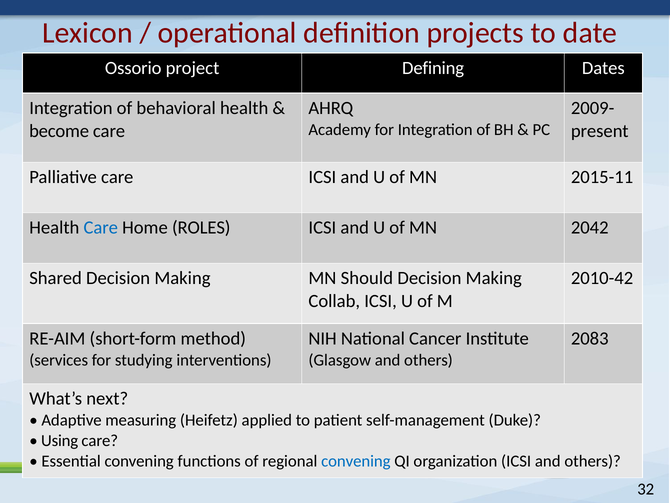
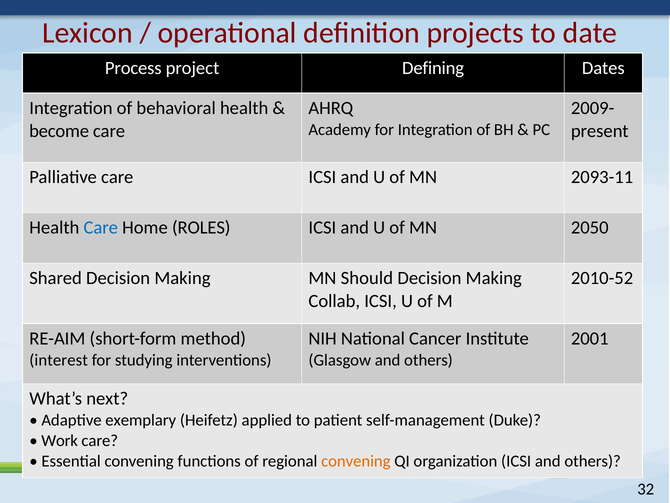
Ossorio: Ossorio -> Process
2015-11: 2015-11 -> 2093-11
2042: 2042 -> 2050
2010-42: 2010-42 -> 2010-52
2083: 2083 -> 2001
services: services -> interest
measuring: measuring -> exemplary
Using: Using -> Work
convening at (356, 461) colour: blue -> orange
